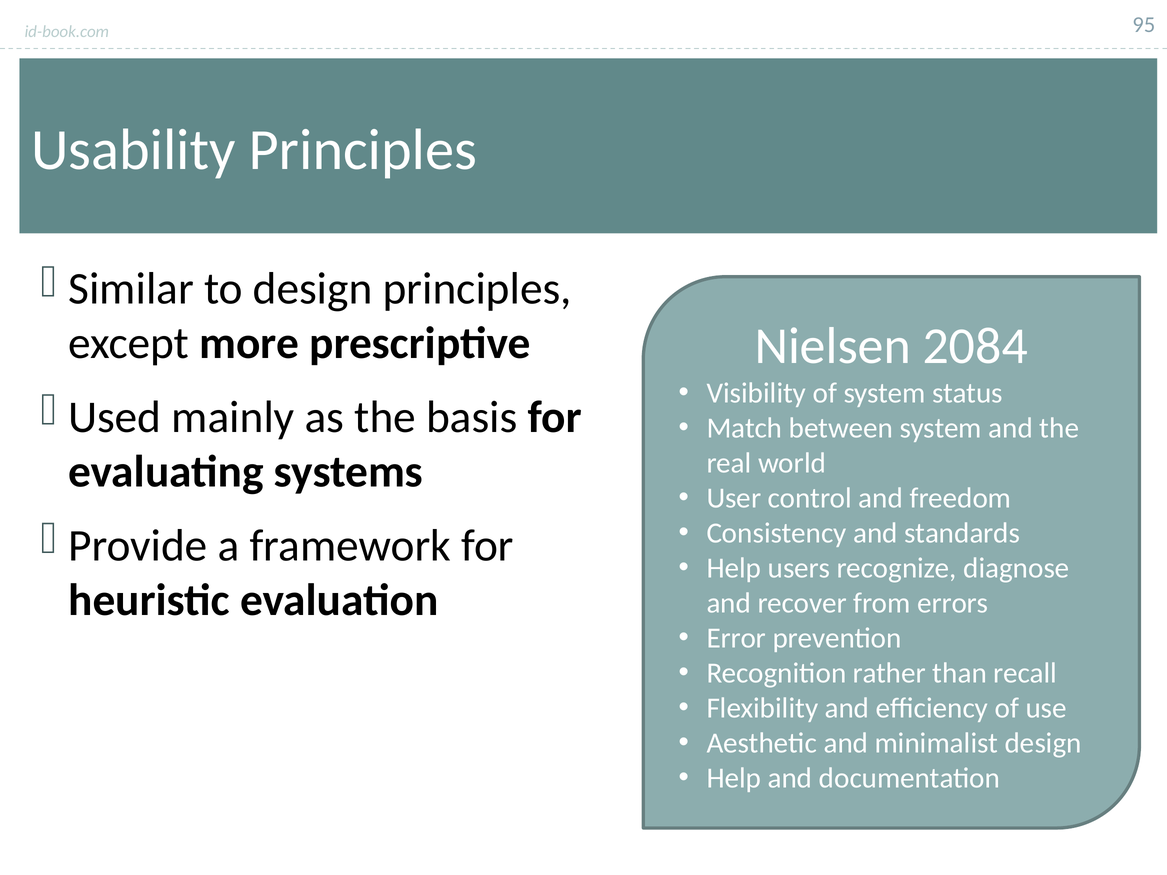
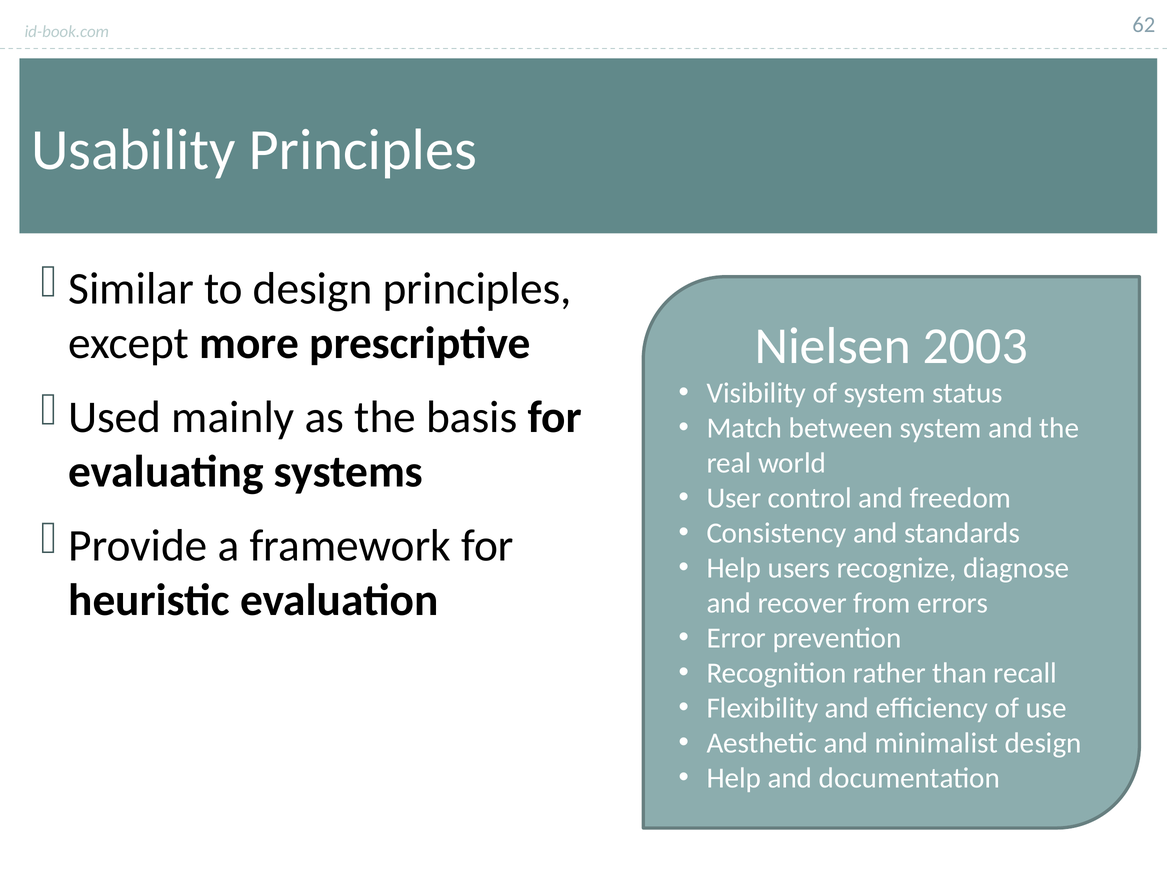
95: 95 -> 62
2084: 2084 -> 2003
